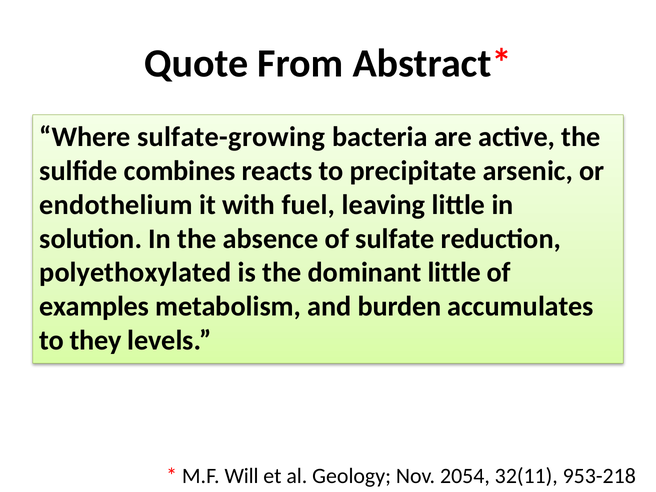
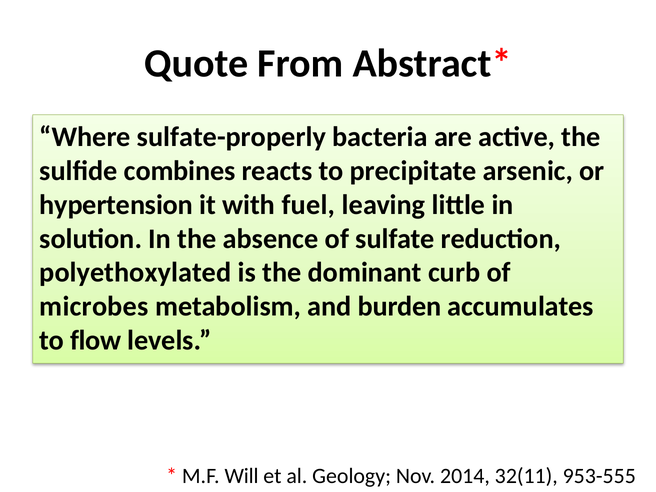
sulfate-growing: sulfate-growing -> sulfate-properly
endothelium: endothelium -> hypertension
dominant little: little -> curb
examples: examples -> microbes
they: they -> flow
2054: 2054 -> 2014
953-218: 953-218 -> 953-555
